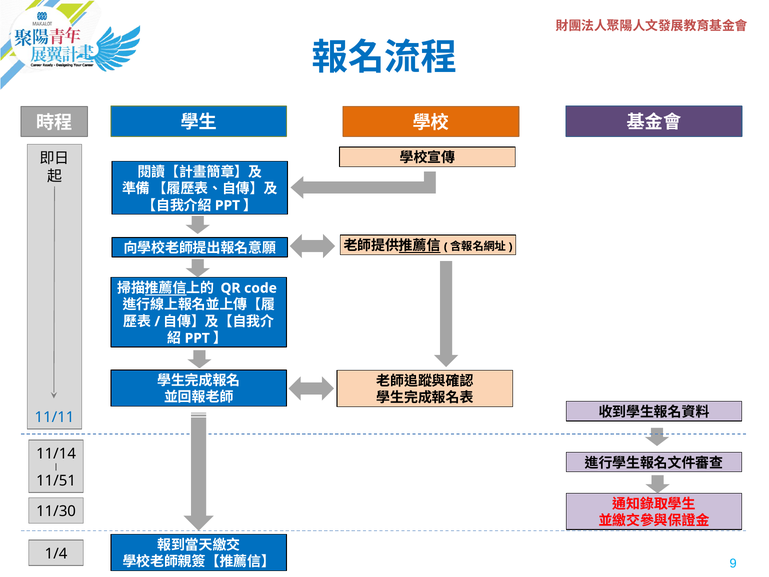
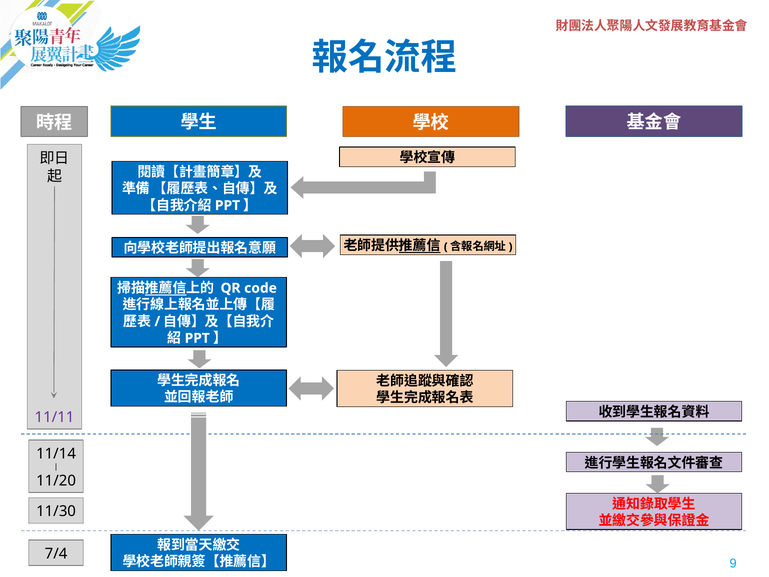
11/11 colour: blue -> purple
11/51: 11/51 -> 11/20
1/4: 1/4 -> 7/4
